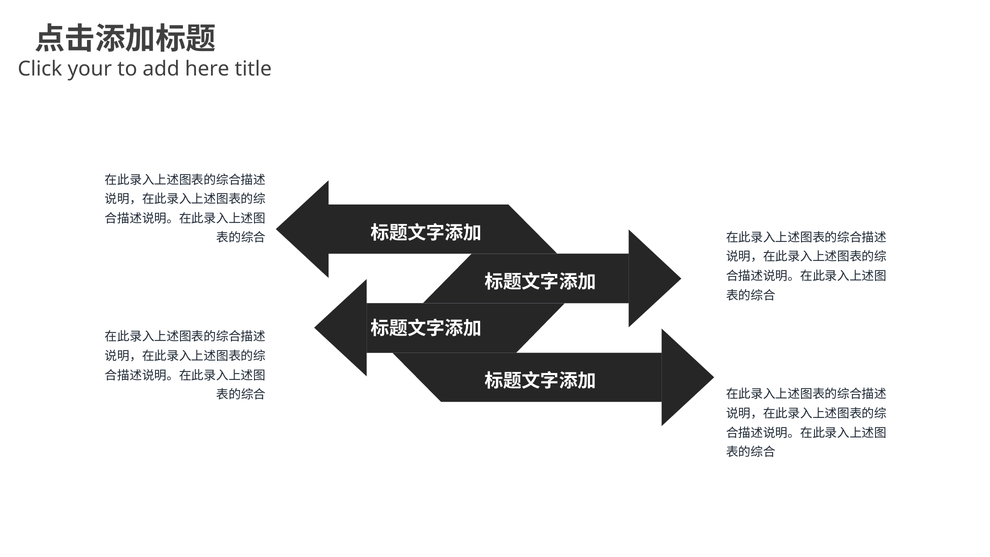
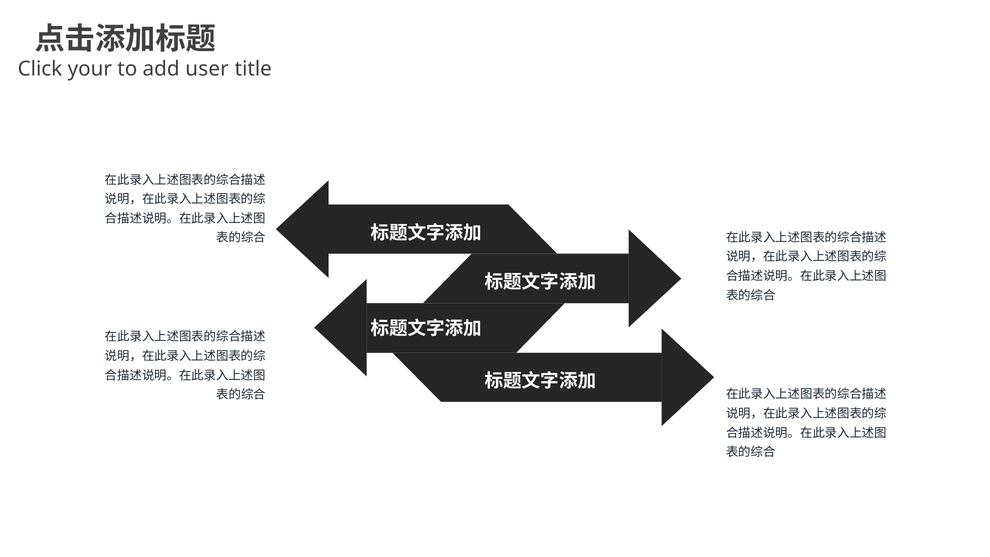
here: here -> user
